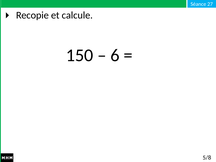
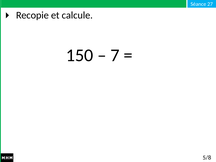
6: 6 -> 7
